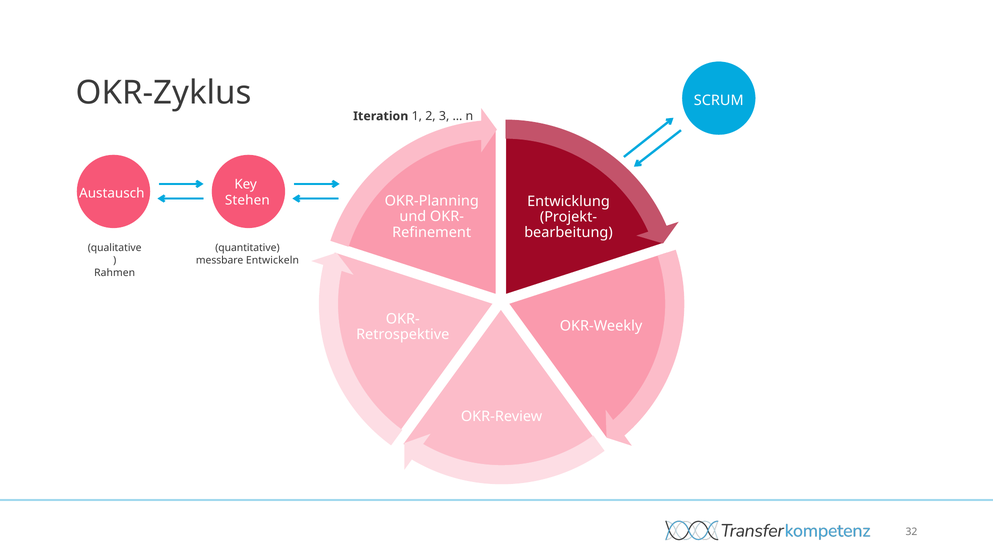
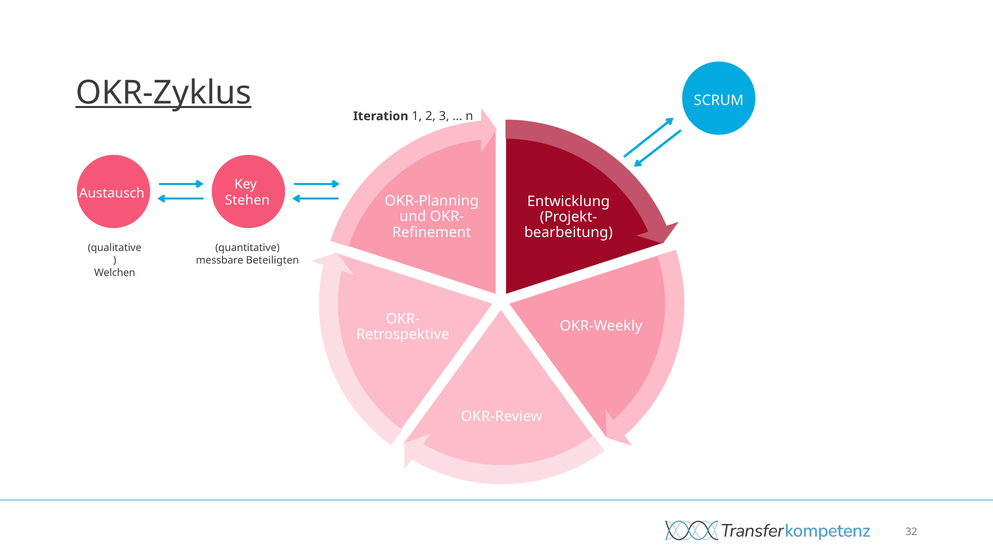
OKR-Zyklus underline: none -> present
Entwickeln: Entwickeln -> Beteiligten
Rahmen: Rahmen -> Welchen
